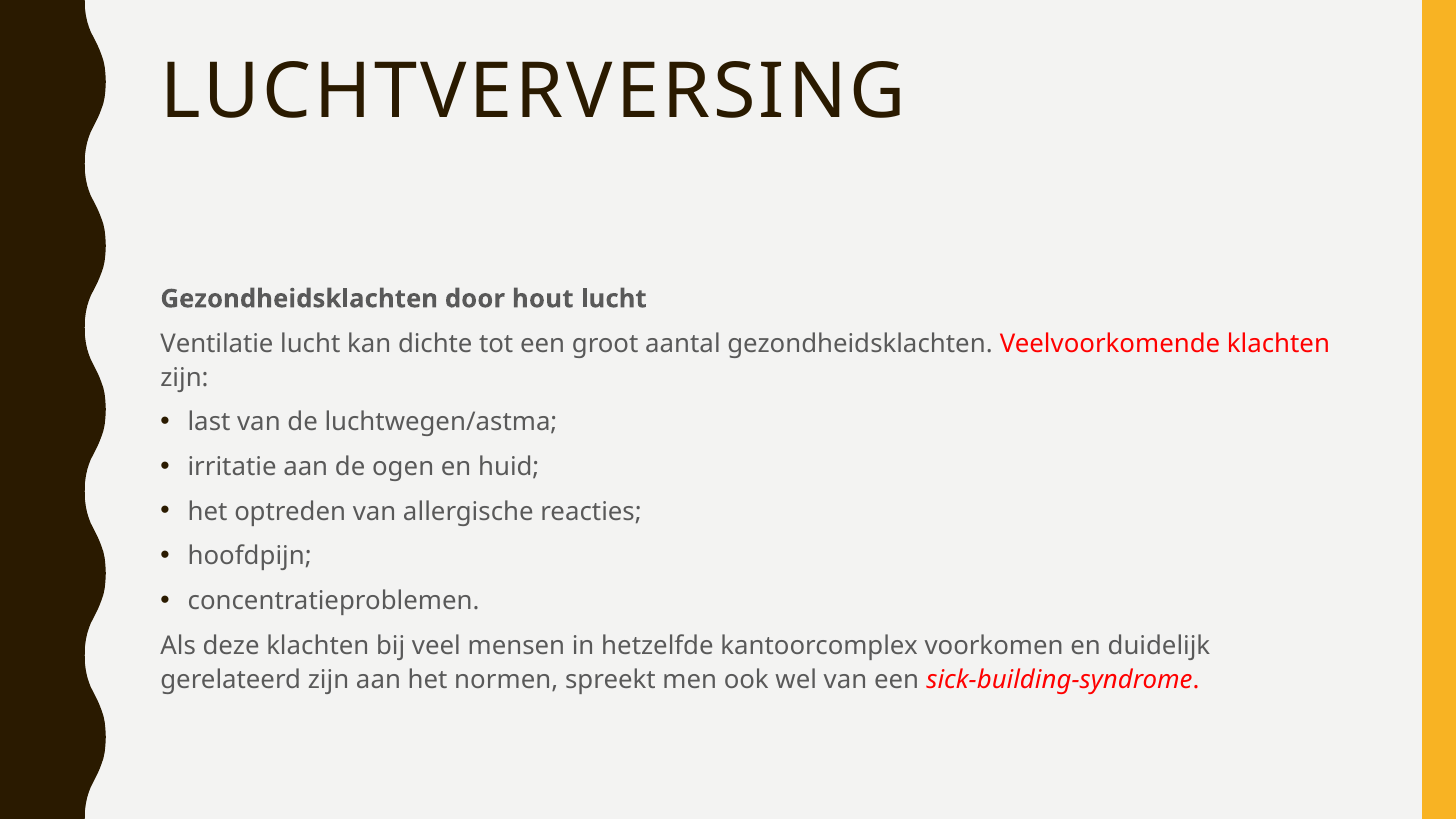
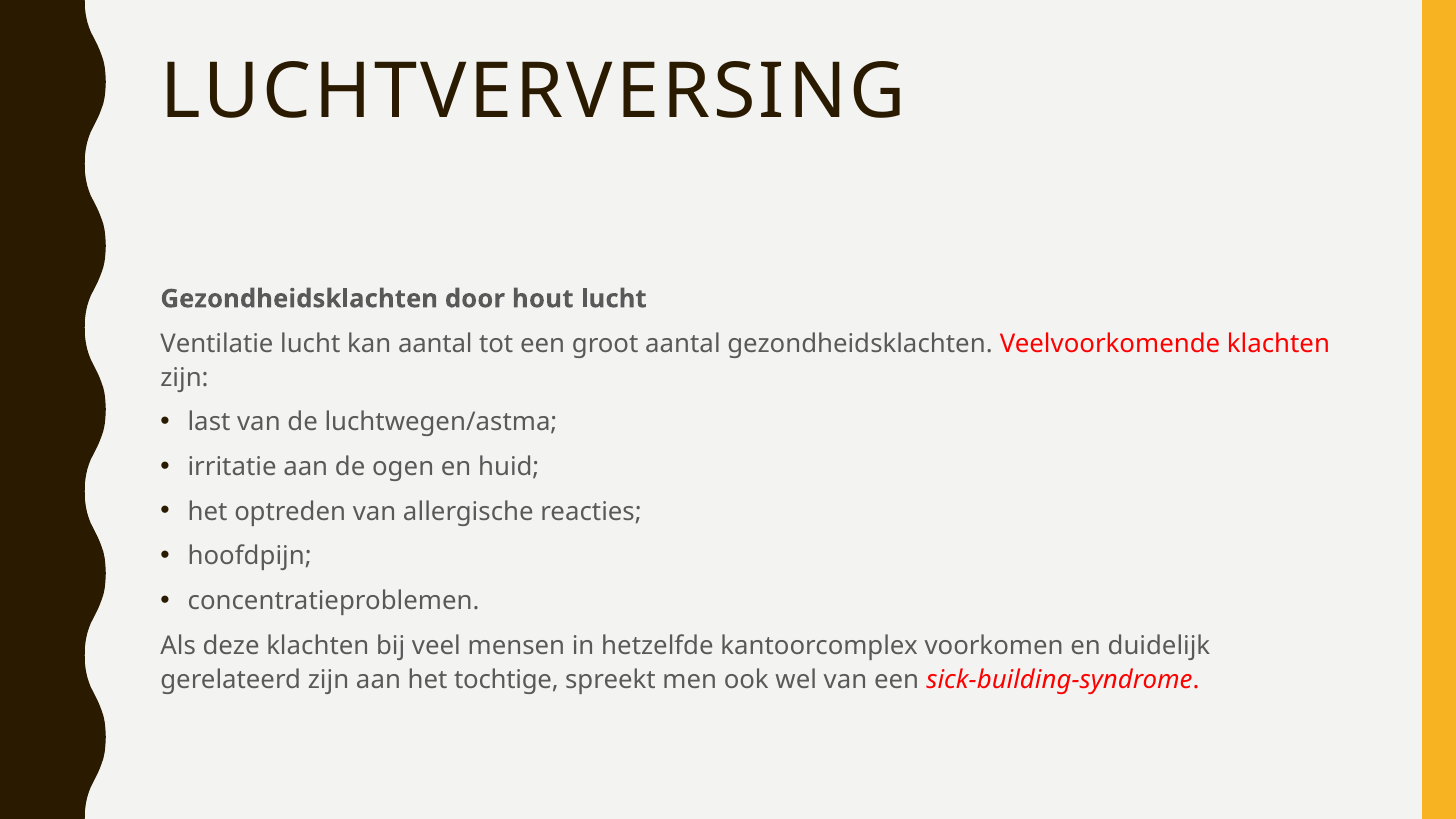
kan dichte: dichte -> aantal
normen: normen -> tochtige
